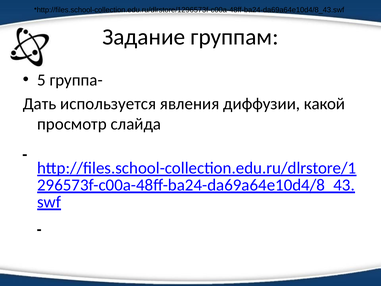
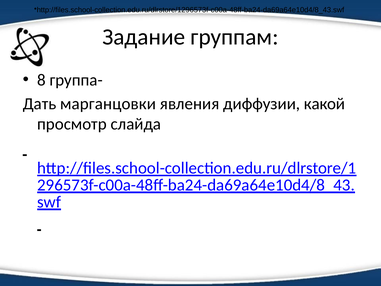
5: 5 -> 8
используется: используется -> марганцовки
